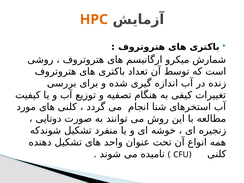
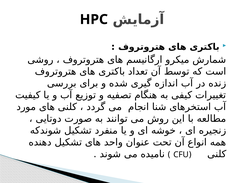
HPC colour: orange -> black
